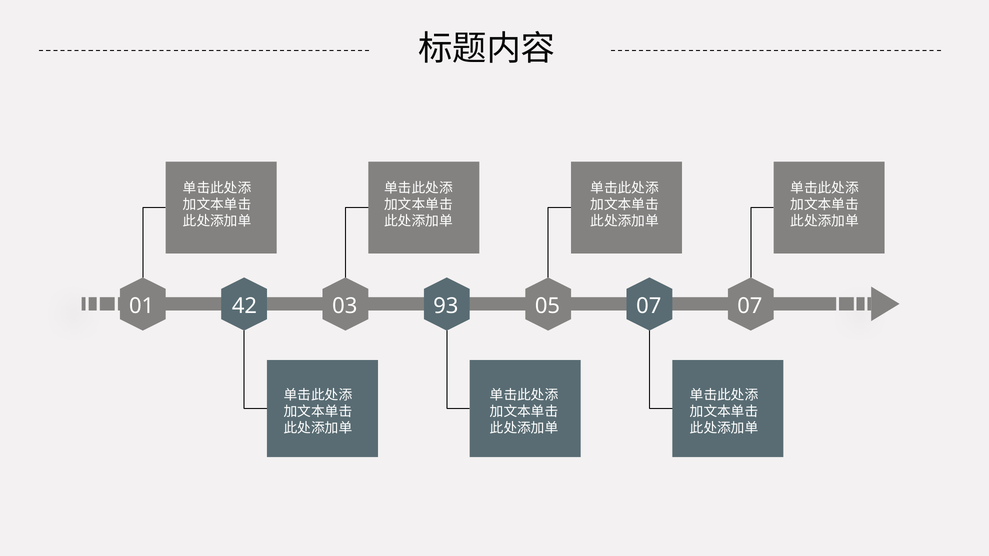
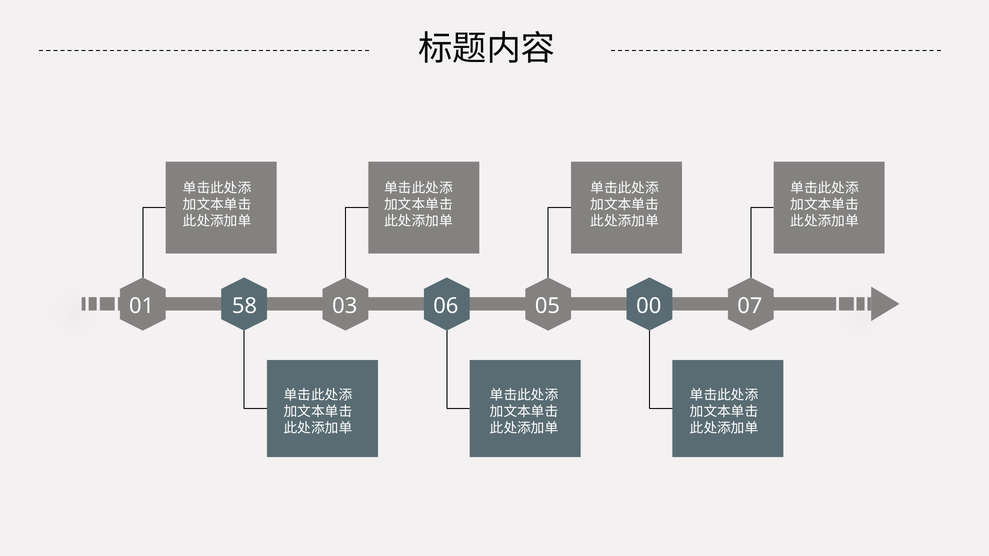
42: 42 -> 58
93: 93 -> 06
05 07: 07 -> 00
